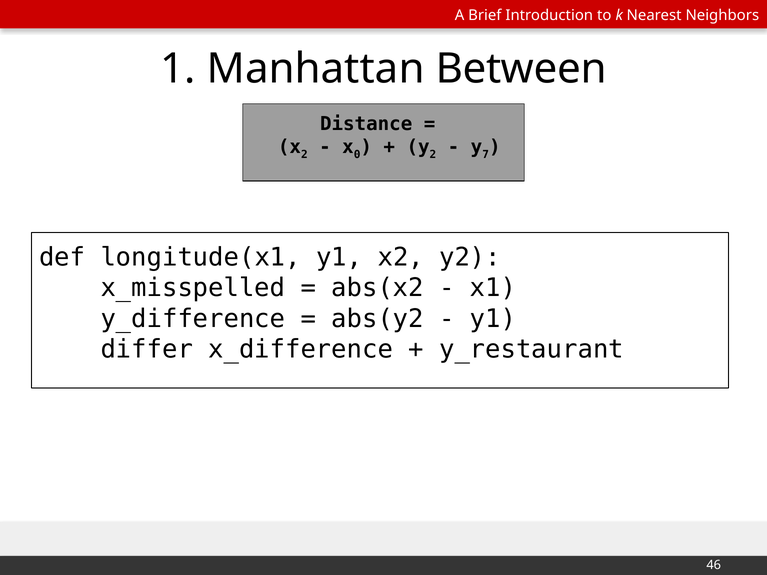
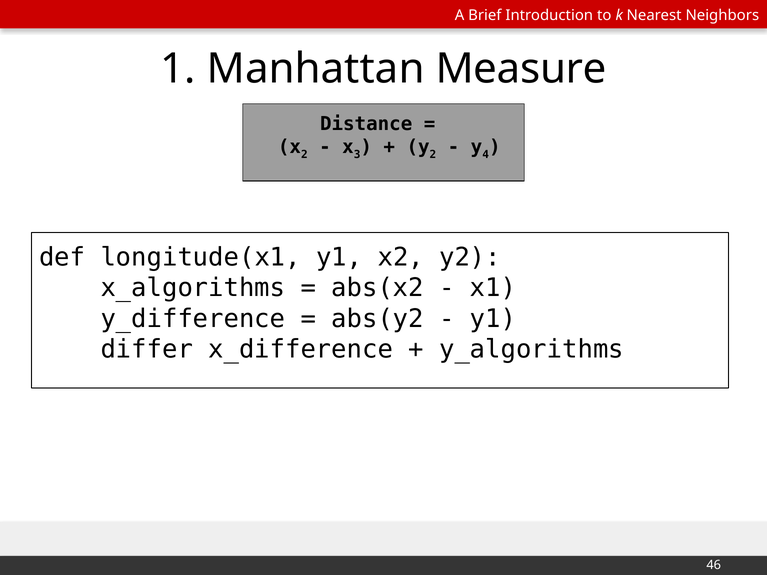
Between: Between -> Measure
0: 0 -> 3
7: 7 -> 4
x_misspelled: x_misspelled -> x_algorithms
y_restaurant: y_restaurant -> y_algorithms
